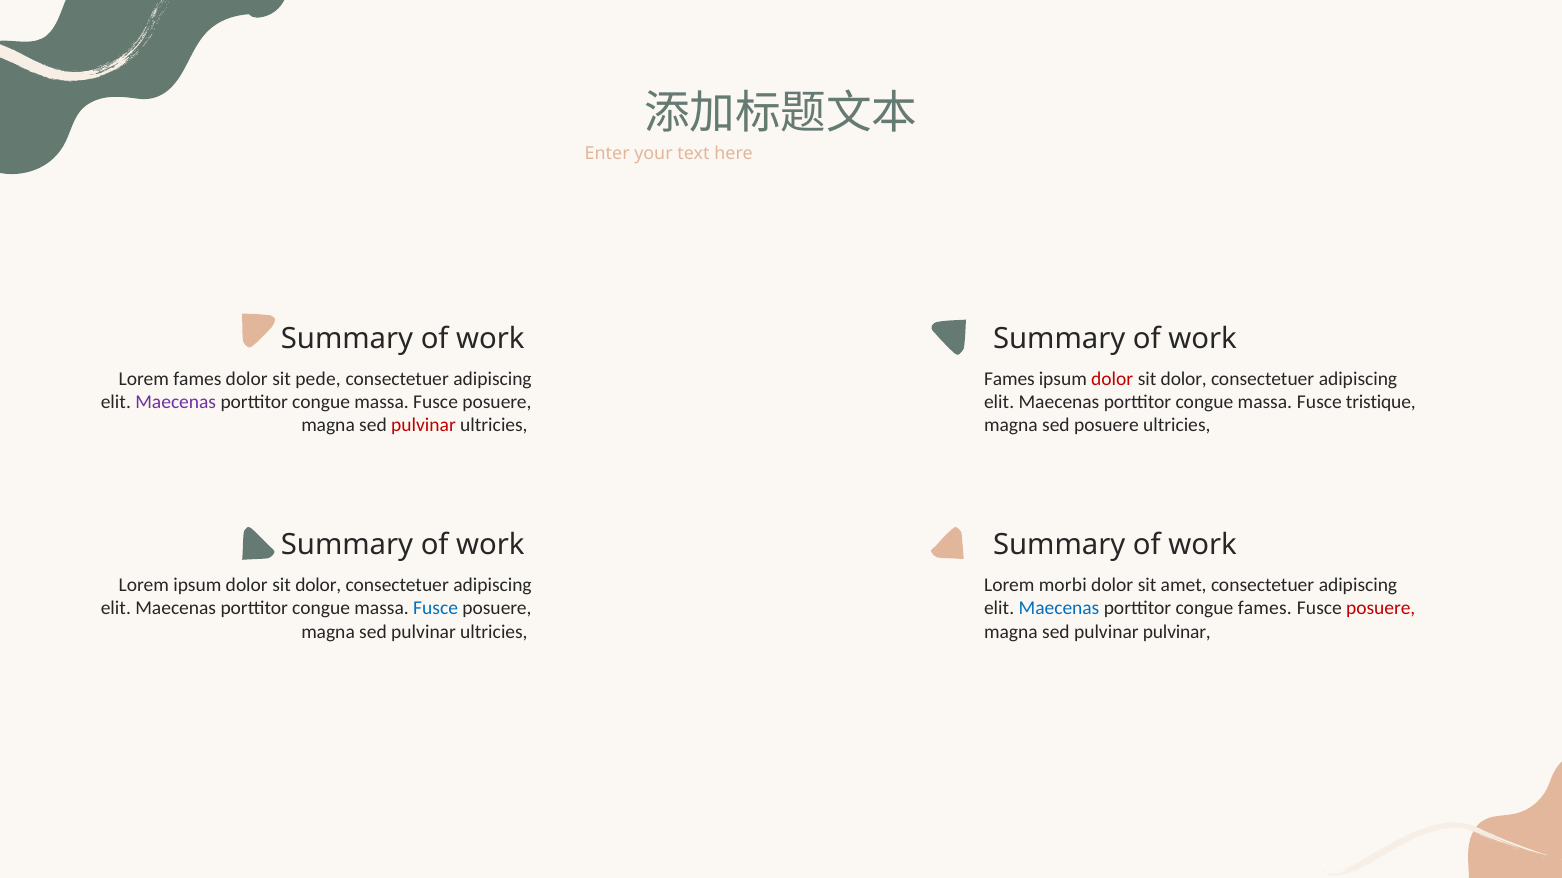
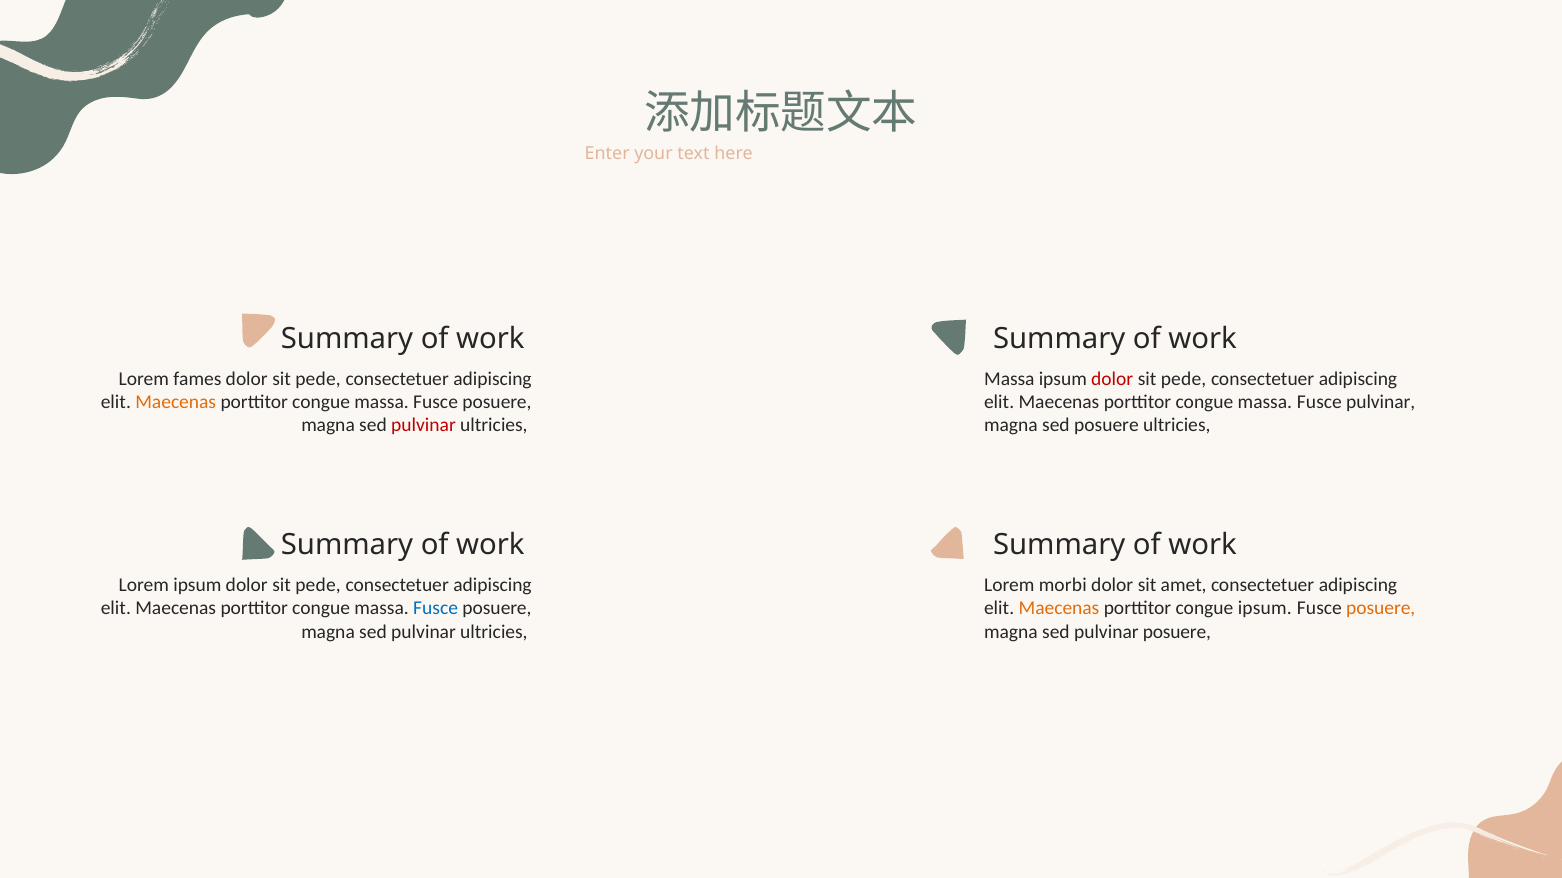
Fames at (1009, 379): Fames -> Massa
dolor at (1184, 379): dolor -> pede
Maecenas at (176, 402) colour: purple -> orange
Fusce tristique: tristique -> pulvinar
dolor at (318, 585): dolor -> pede
Maecenas at (1059, 609) colour: blue -> orange
congue fames: fames -> ipsum
posuere at (1381, 609) colour: red -> orange
pulvinar pulvinar: pulvinar -> posuere
